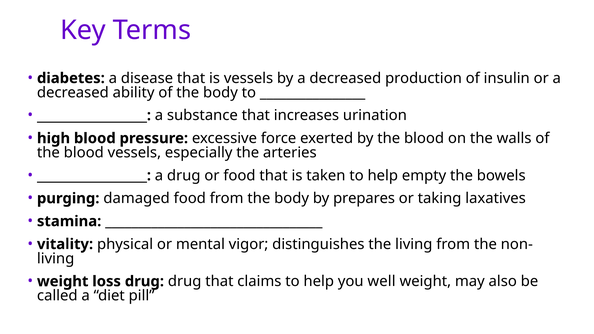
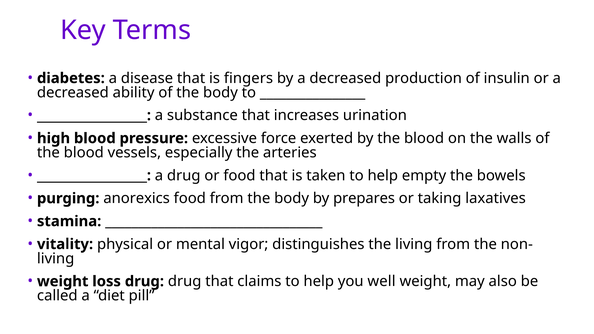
is vessels: vessels -> fingers
damaged: damaged -> anorexics
